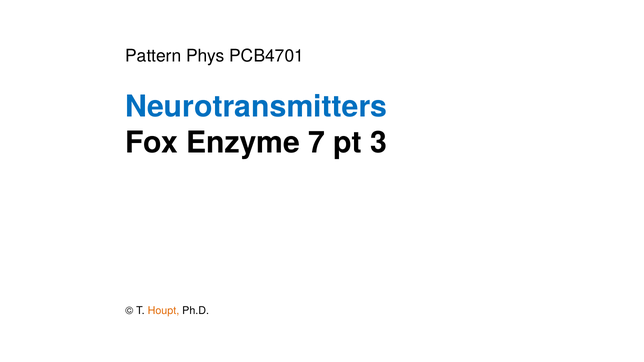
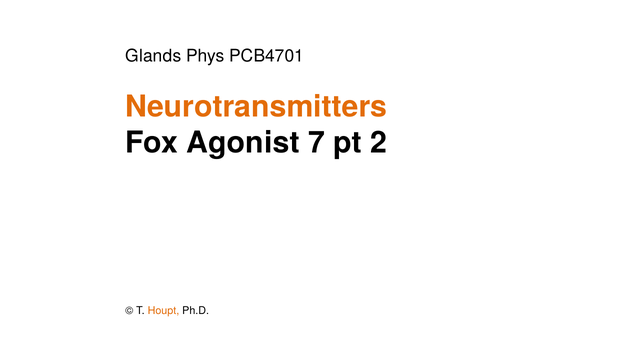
Pattern: Pattern -> Glands
Neurotransmitters colour: blue -> orange
Enzyme: Enzyme -> Agonist
3: 3 -> 2
